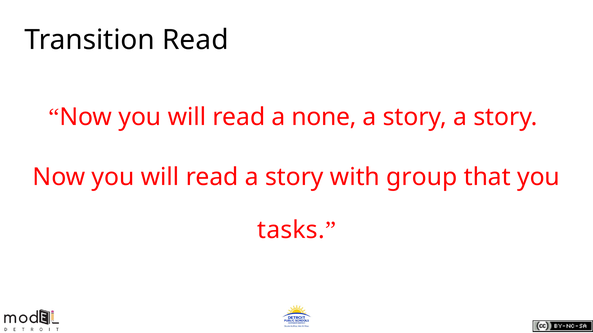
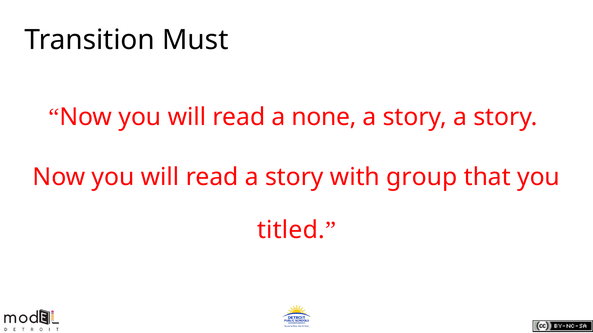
Transition Read: Read -> Must
tasks: tasks -> titled
